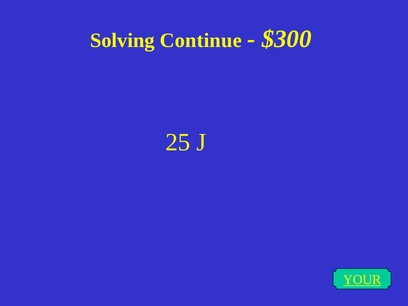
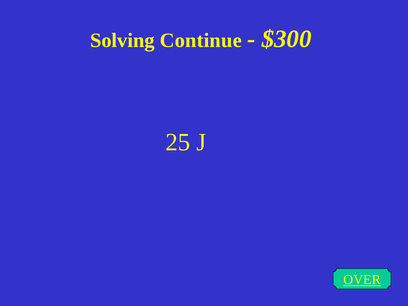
YOUR: YOUR -> OVER
